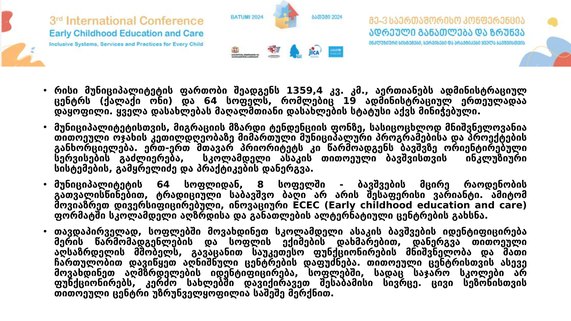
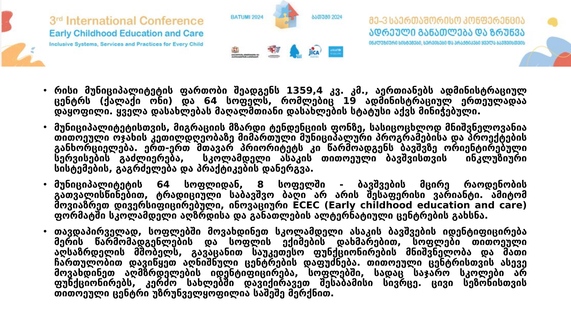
გამყრელიძე: გამყრელიძე -> გაგრძელება
დახმარებით დანერგვა: დანერგვა -> სოფლები
